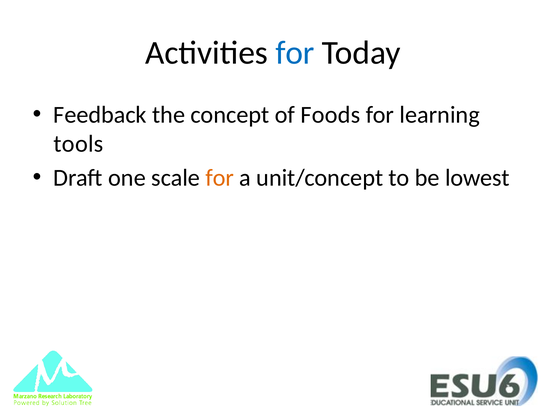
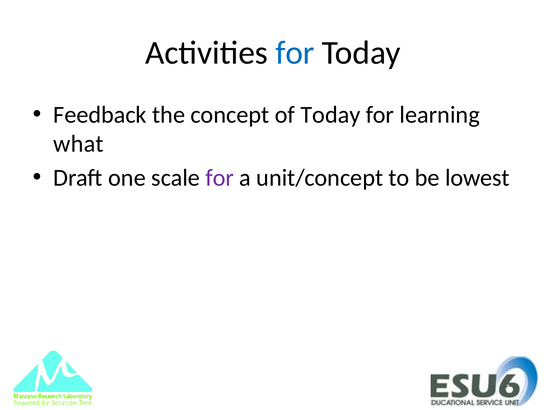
of Foods: Foods -> Today
tools: tools -> what
for at (220, 178) colour: orange -> purple
